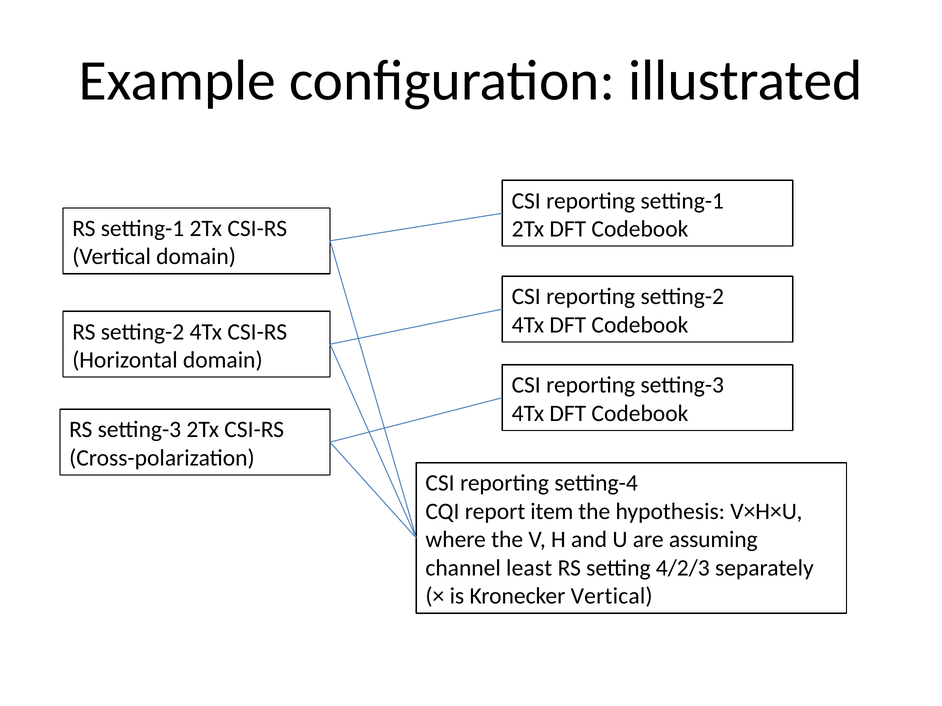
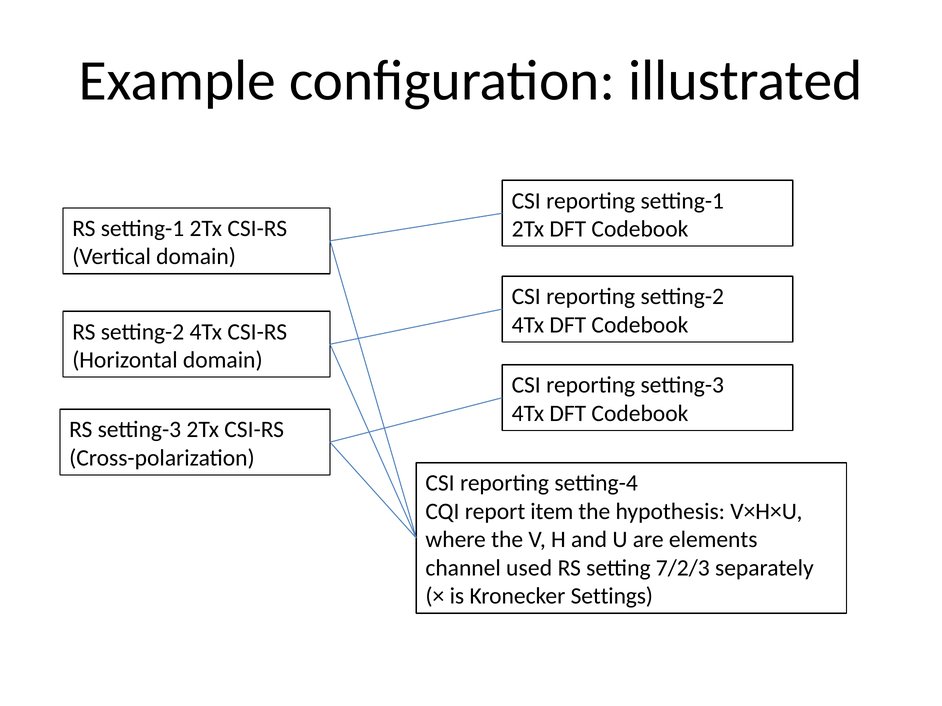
assuming: assuming -> elements
least: least -> used
4/2/3: 4/2/3 -> 7/2/3
Kronecker Vertical: Vertical -> Settings
